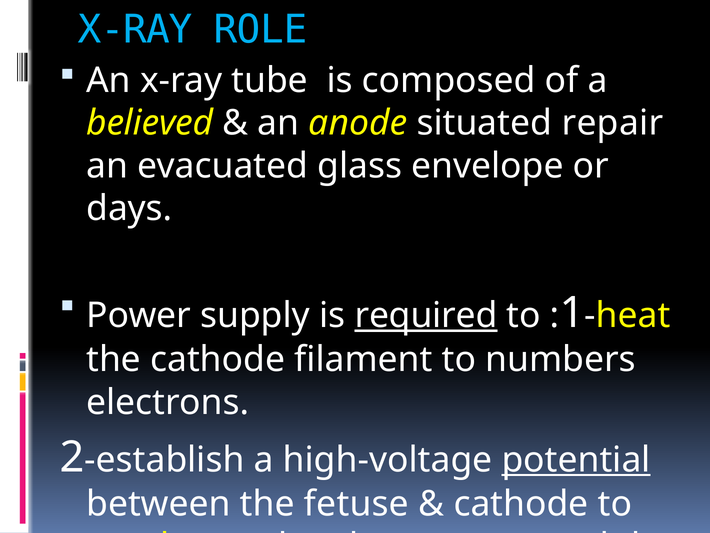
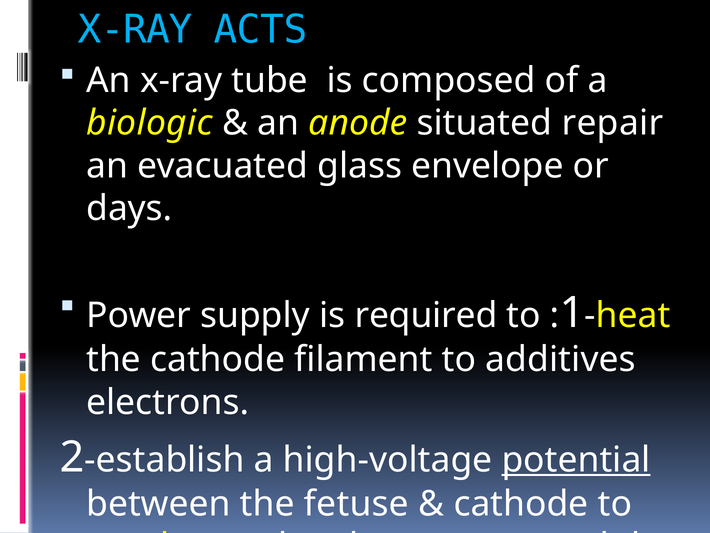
ROLE: ROLE -> ACTS
believed: believed -> biologic
required underline: present -> none
numbers: numbers -> additives
